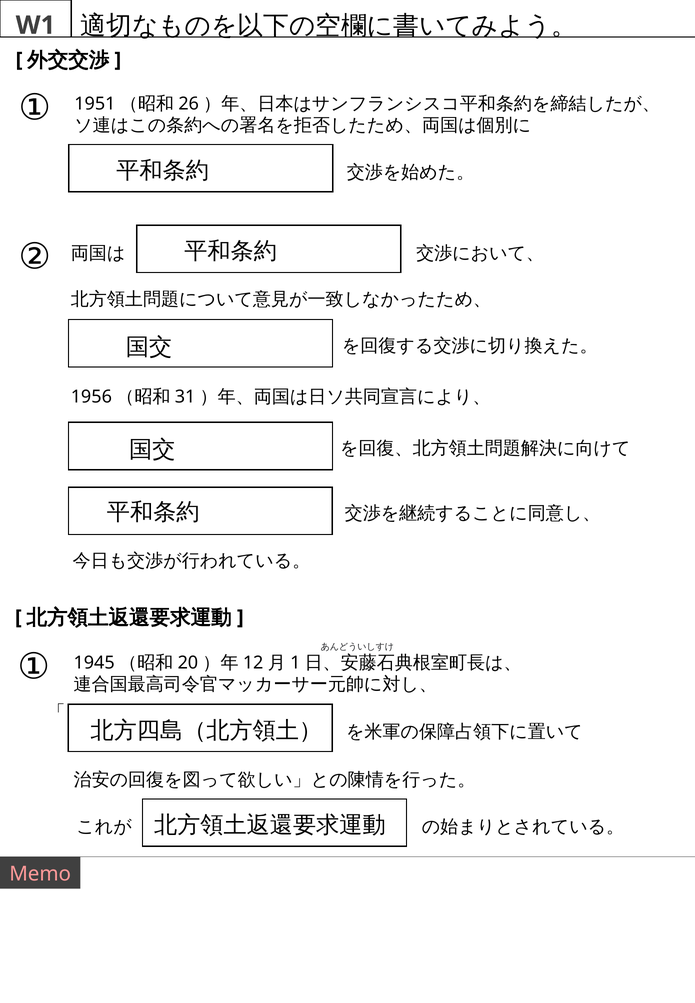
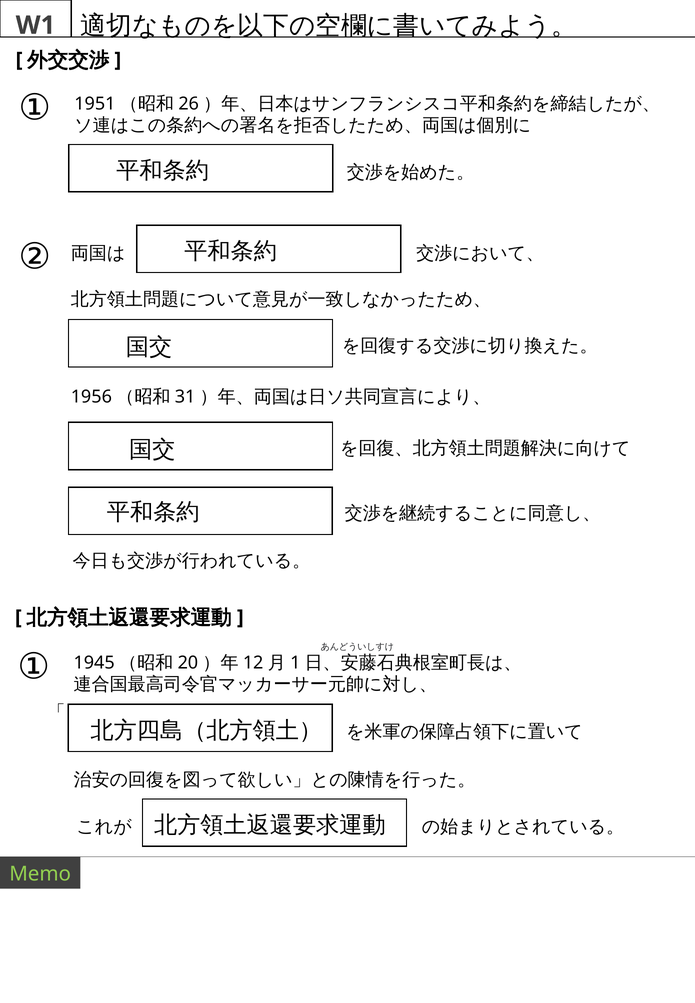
Memo colour: pink -> light green
